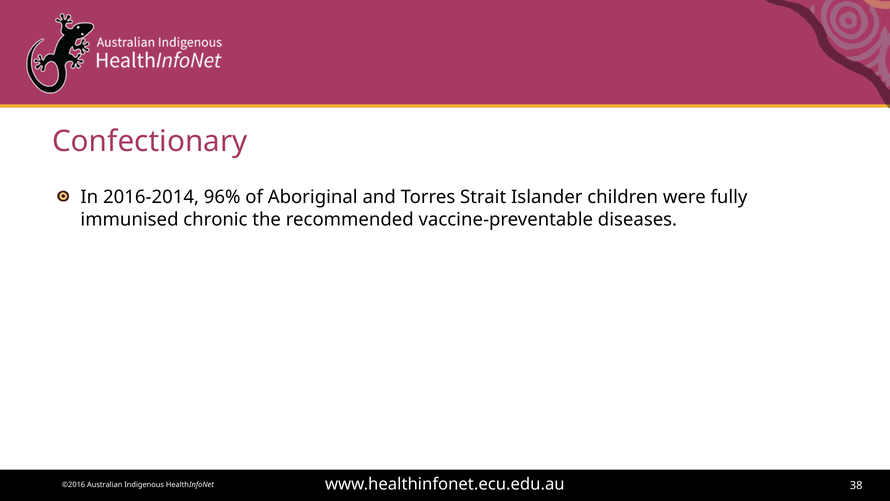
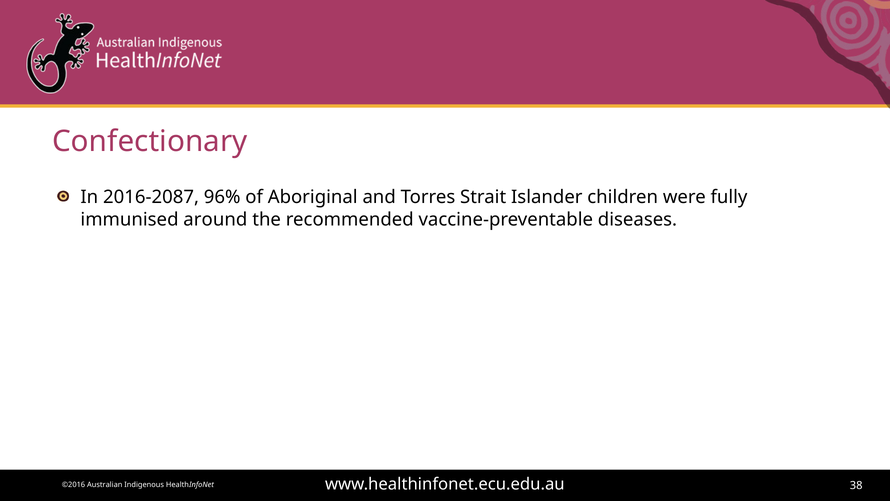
2016-2014: 2016-2014 -> 2016-2087
chronic: chronic -> around
